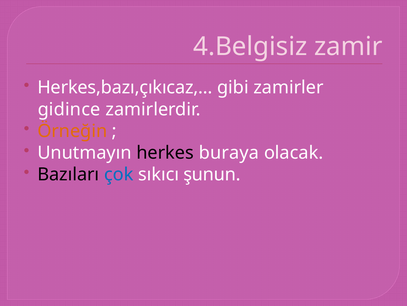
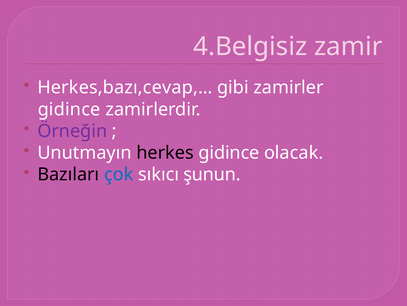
Herkes,bazı,çıkıcaz,…: Herkes,bazı,çıkıcaz,… -> Herkes,bazı,cevap,…
Örneğin colour: orange -> purple
herkes buraya: buraya -> gidince
